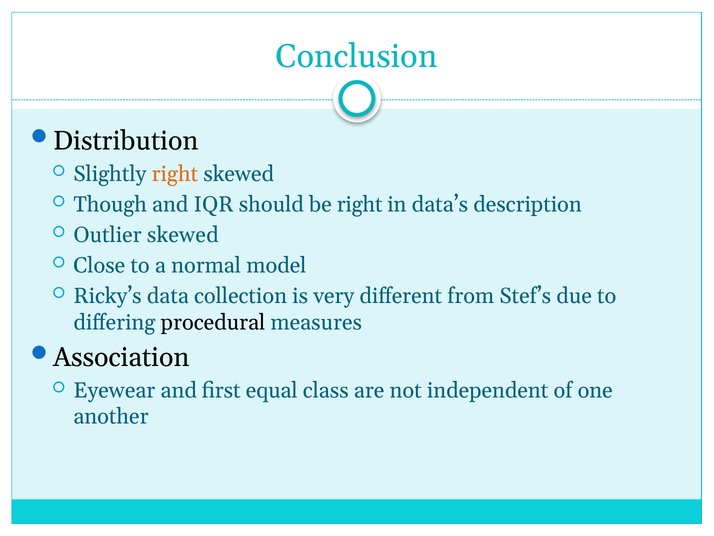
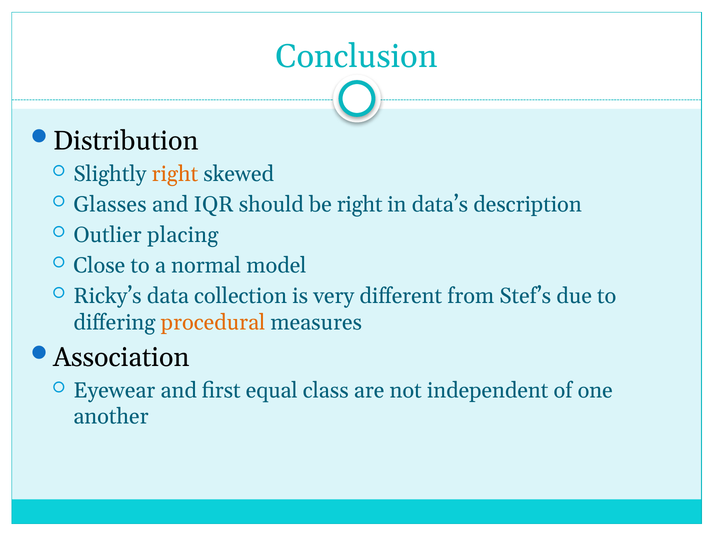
Though: Though -> Glasses
Outlier skewed: skewed -> placing
procedural colour: black -> orange
